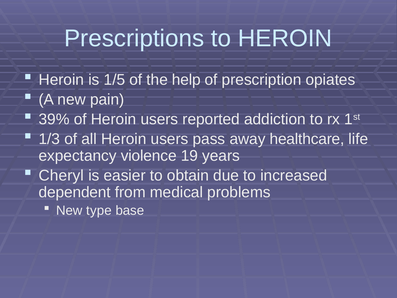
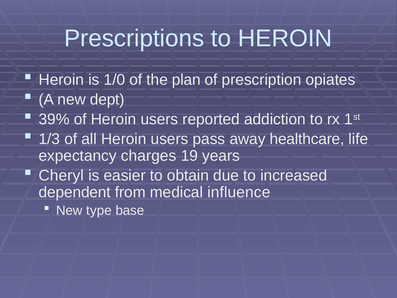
1/5: 1/5 -> 1/0
help: help -> plan
pain: pain -> dept
violence: violence -> charges
problems: problems -> influence
